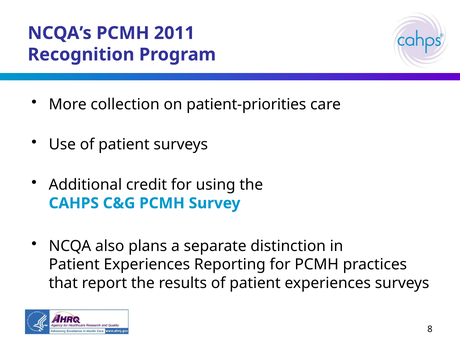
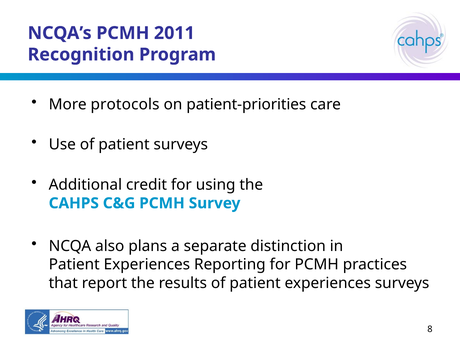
collection: collection -> protocols
